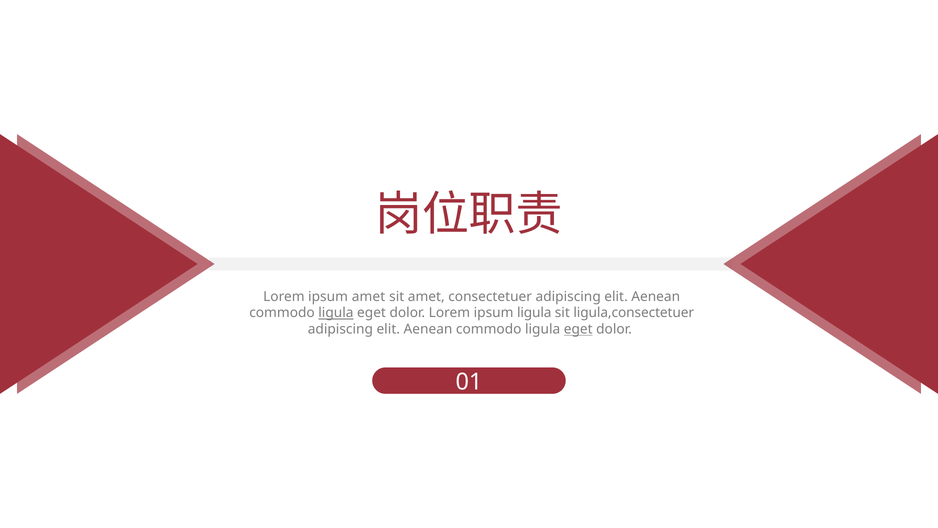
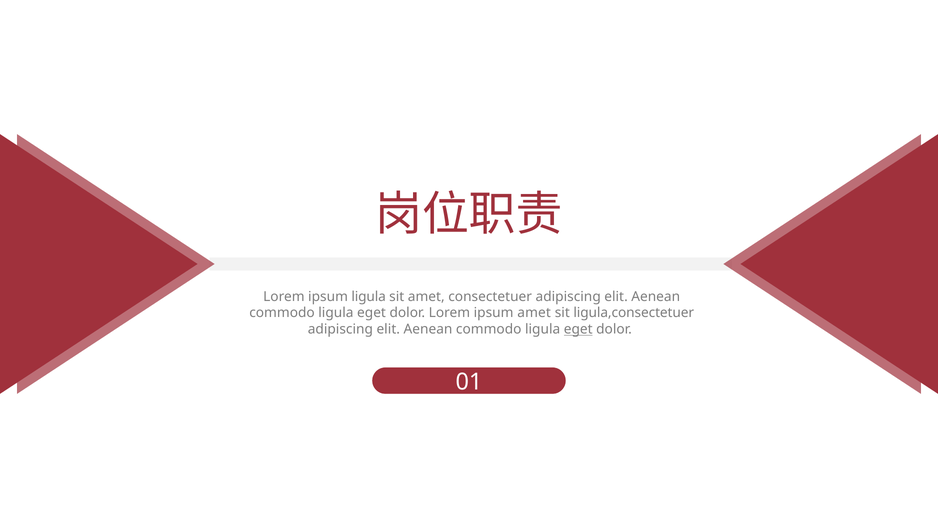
ipsum amet: amet -> ligula
ligula at (336, 313) underline: present -> none
ipsum ligula: ligula -> amet
